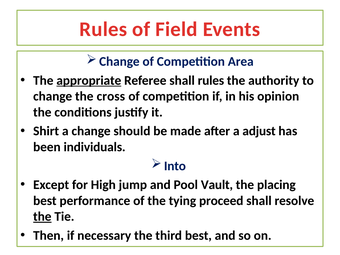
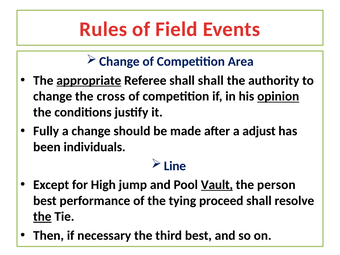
shall rules: rules -> shall
opinion underline: none -> present
Shirt: Shirt -> Fully
Into: Into -> Line
Vault underline: none -> present
placing: placing -> person
